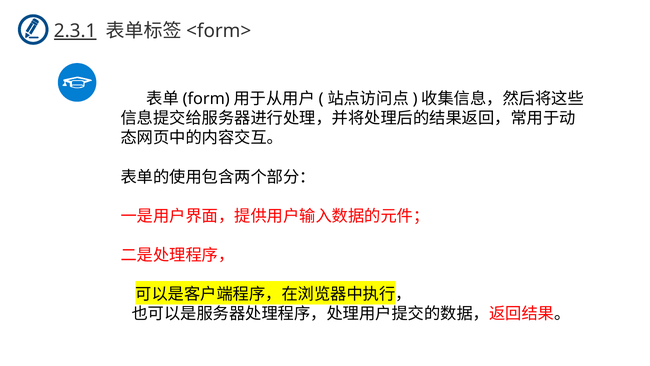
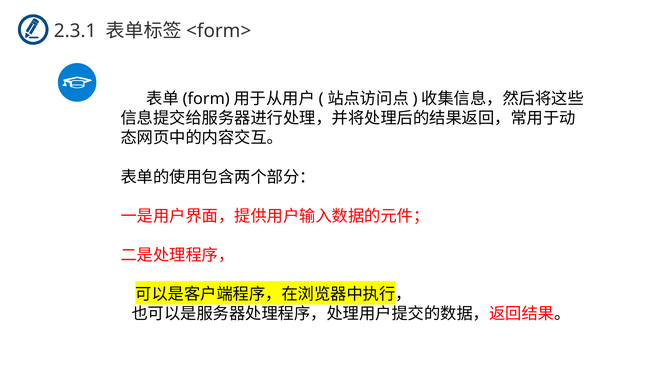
2.3.1 underline: present -> none
